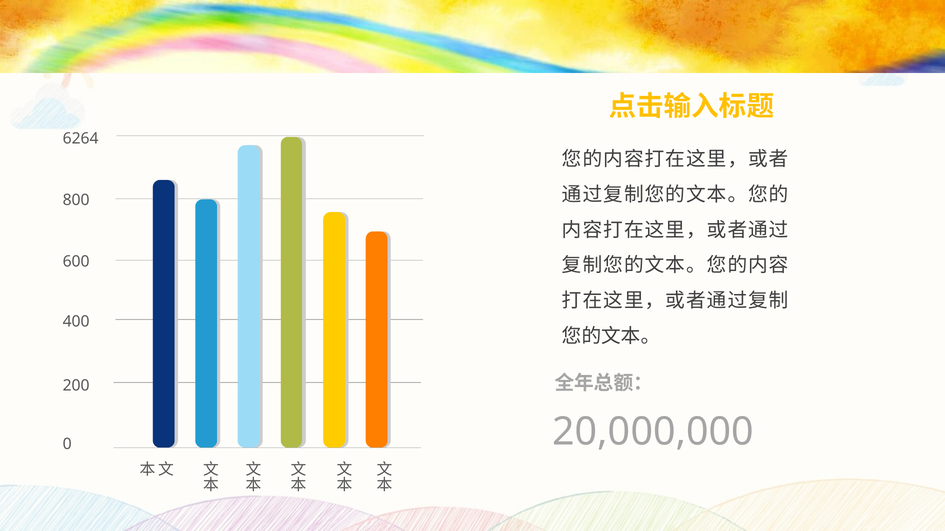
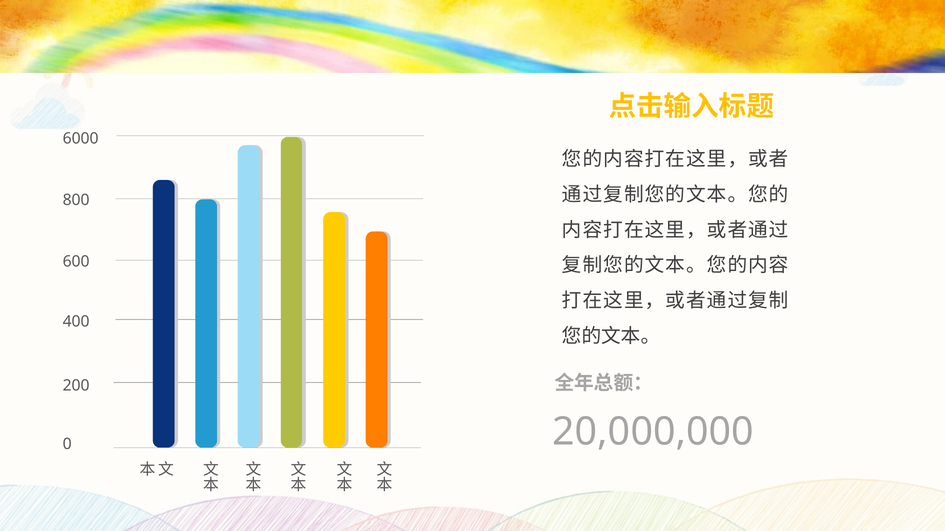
6264: 6264 -> 6000
